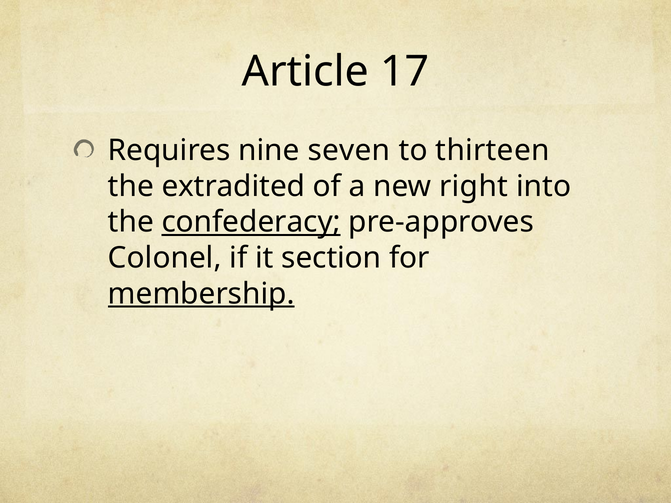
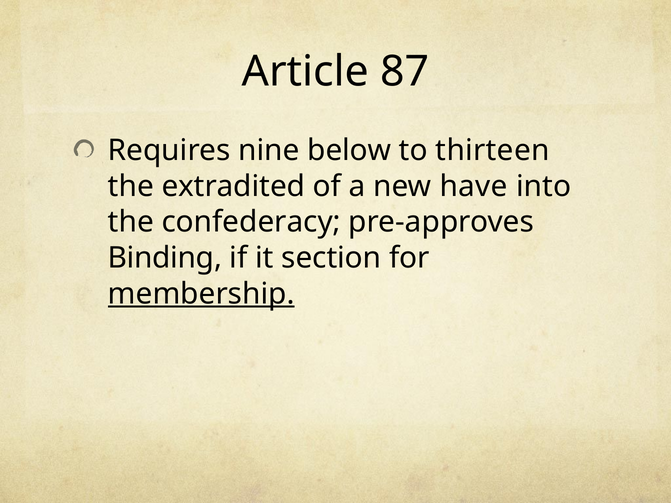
17: 17 -> 87
seven: seven -> below
right: right -> have
confederacy underline: present -> none
Colonel: Colonel -> Binding
